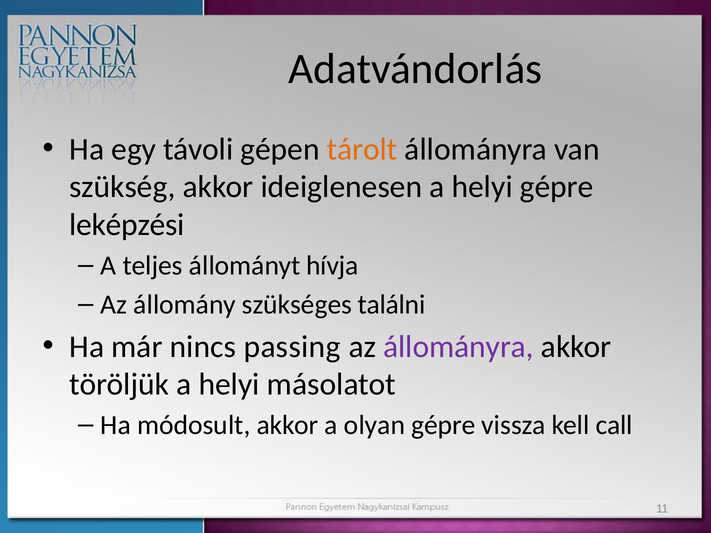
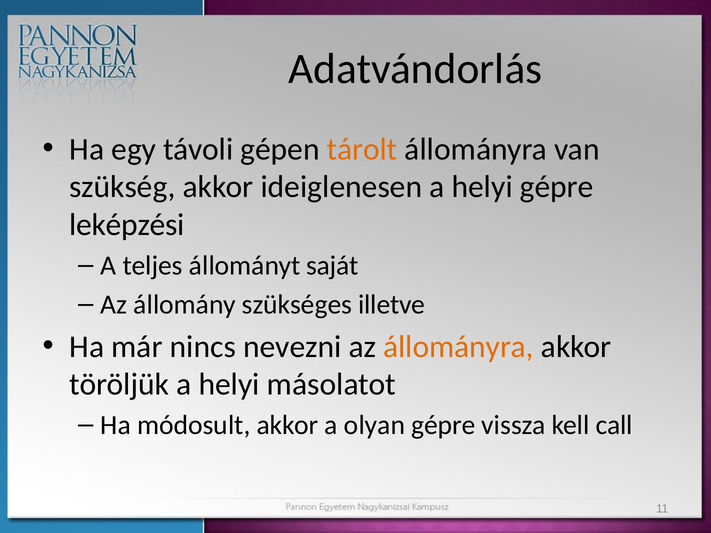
hívja: hívja -> saját
találni: találni -> illetve
passing: passing -> nevezni
állományra at (459, 347) colour: purple -> orange
